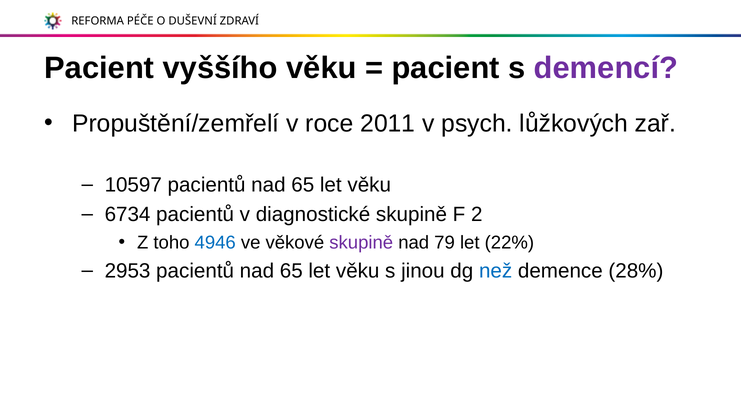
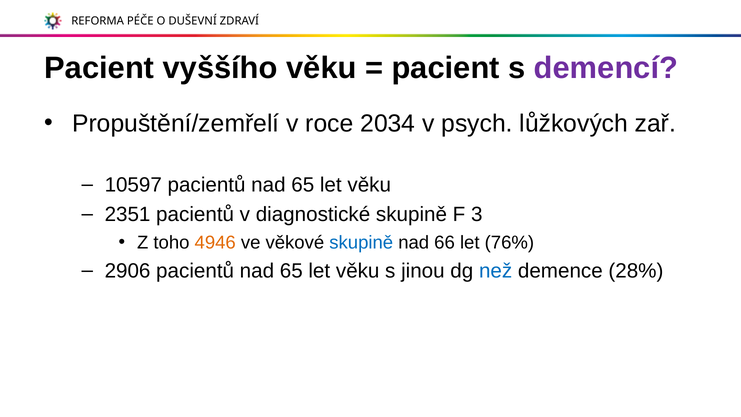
2011: 2011 -> 2034
6734: 6734 -> 2351
2: 2 -> 3
4946 colour: blue -> orange
skupině at (361, 242) colour: purple -> blue
79: 79 -> 66
22%: 22% -> 76%
2953: 2953 -> 2906
